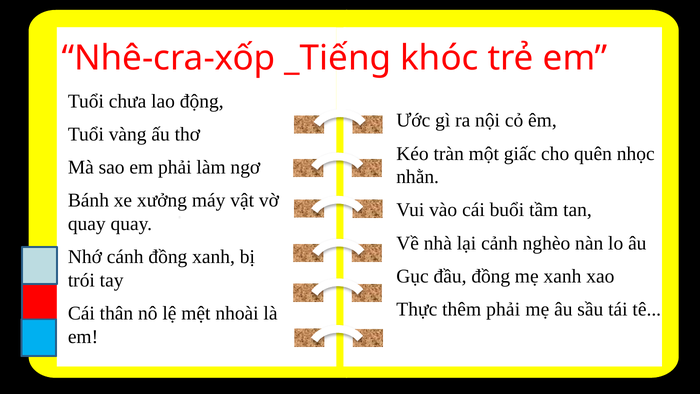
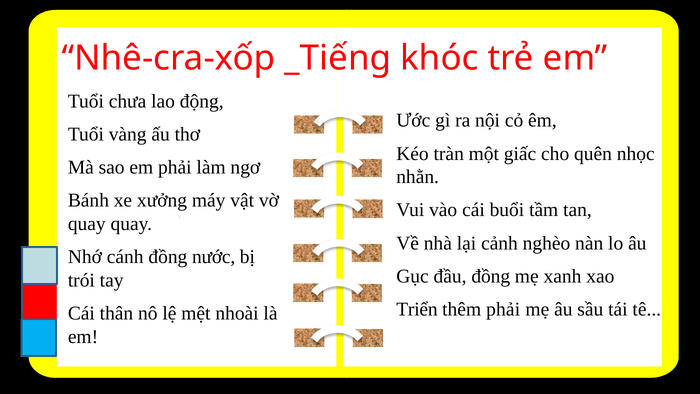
đồng xanh: xanh -> nước
Thực: Thực -> Triển
